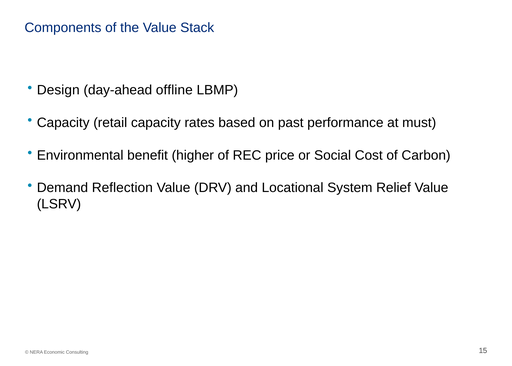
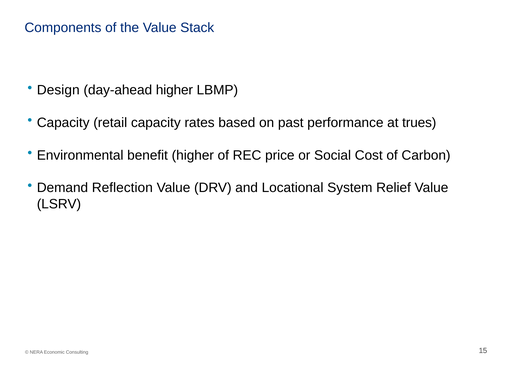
day-ahead offline: offline -> higher
must: must -> trues
